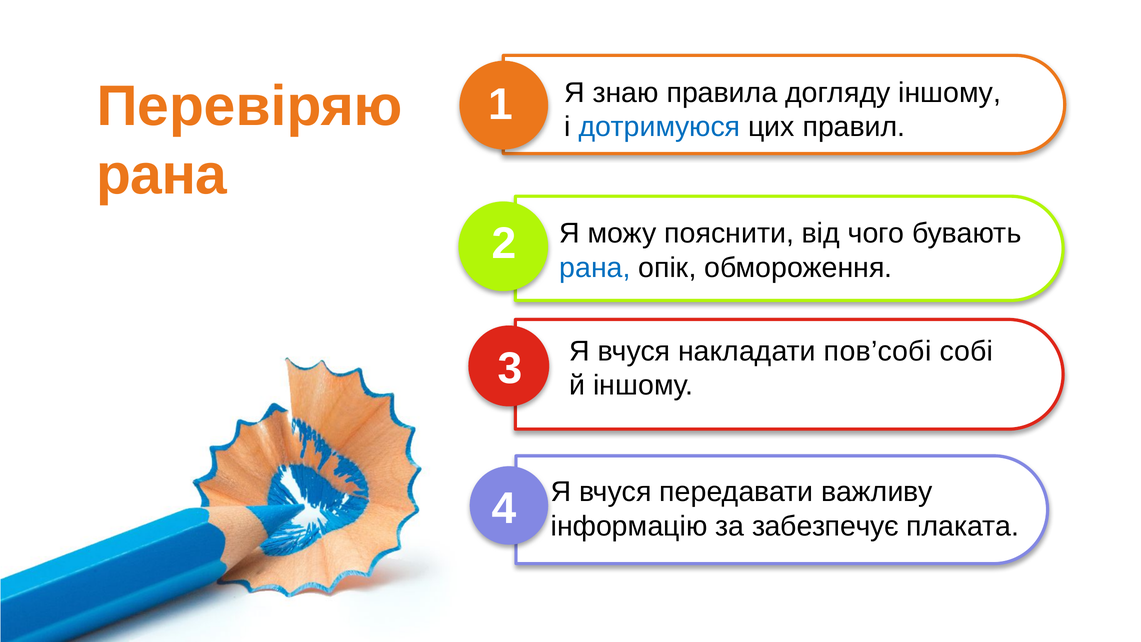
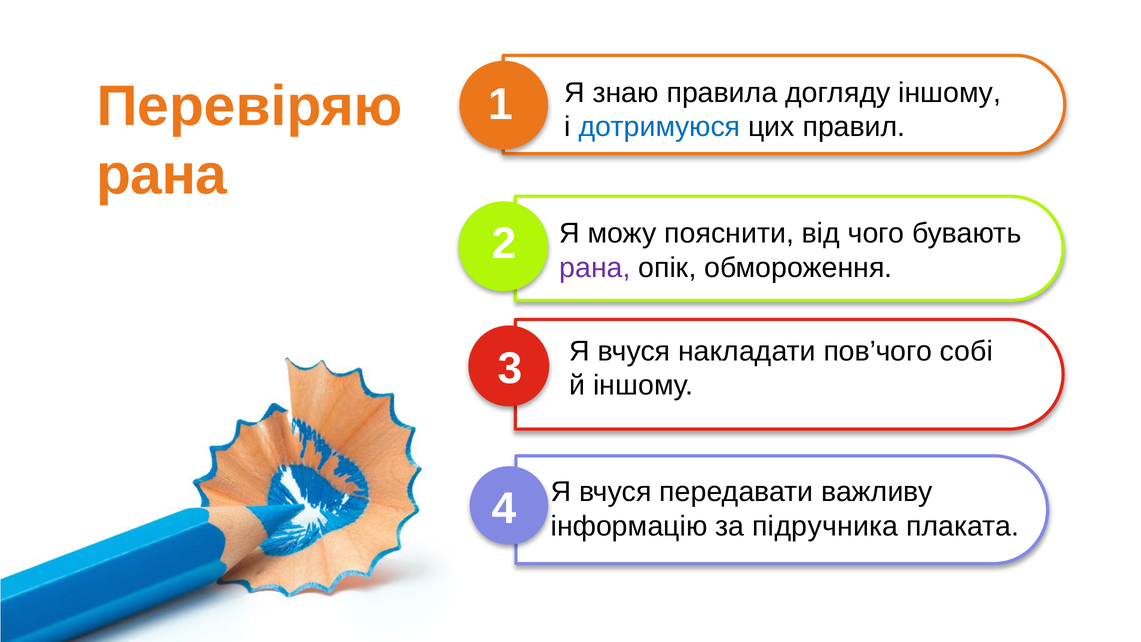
рана at (595, 268) colour: blue -> purple
пов’собі: пов’собі -> пов’чого
забезпечує: забезпечує -> підручника
